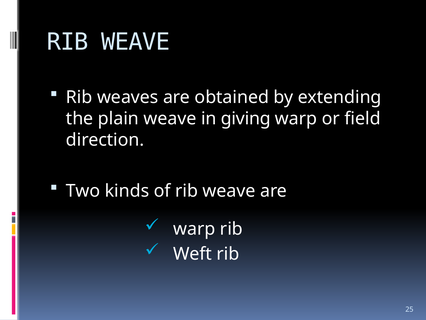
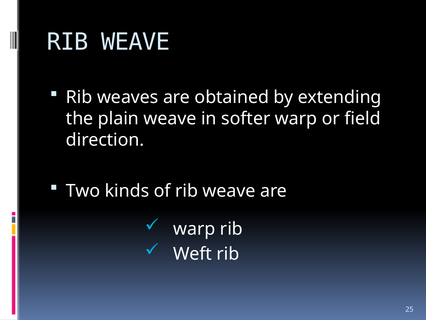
giving: giving -> softer
